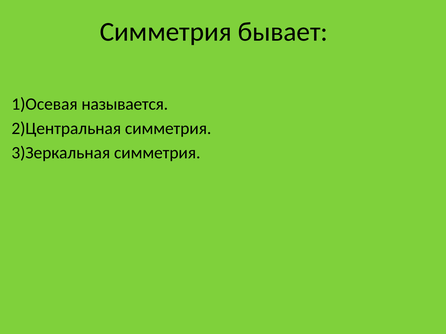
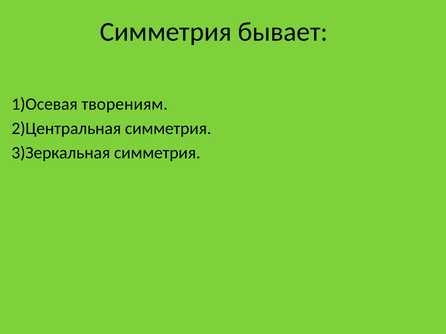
называется: называется -> творениям
